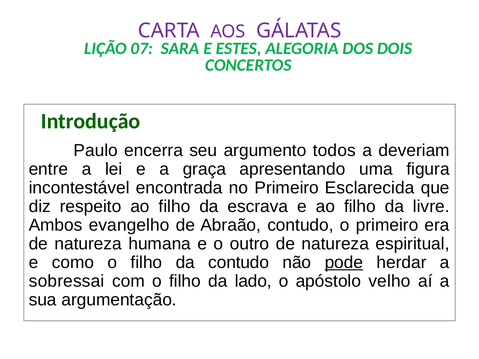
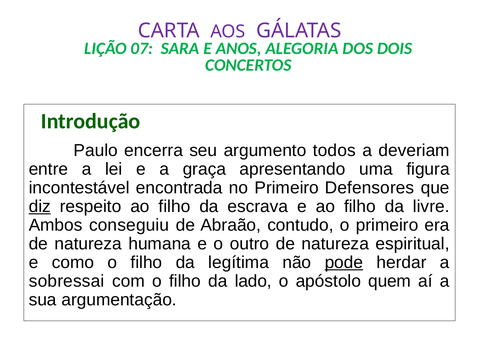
ESTES: ESTES -> ANOS
Esclarecida: Esclarecida -> Defensores
diz underline: none -> present
evangelho: evangelho -> conseguiu
da contudo: contudo -> legítima
velho: velho -> quem
